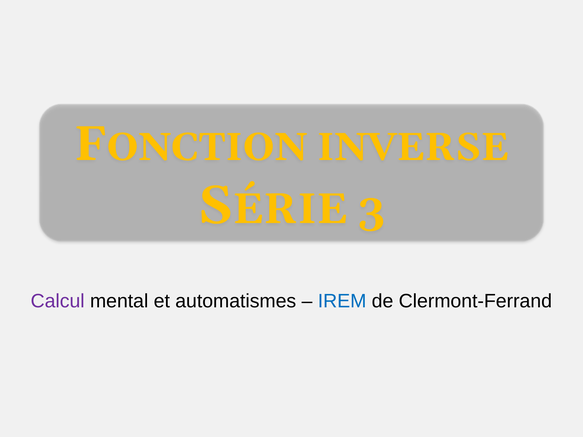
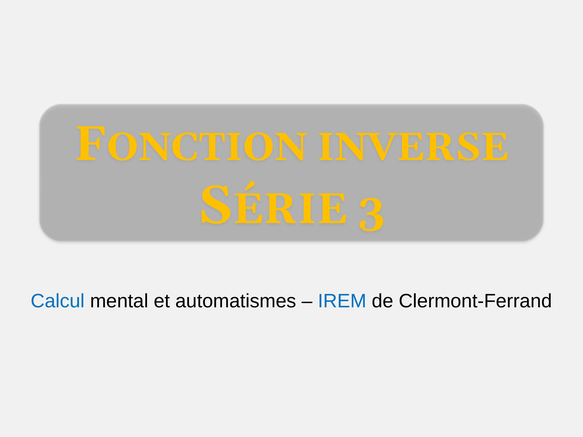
Calcul colour: purple -> blue
